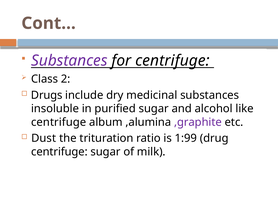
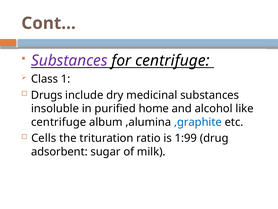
2: 2 -> 1
purified sugar: sugar -> home
,graphite colour: purple -> blue
Dust: Dust -> Cells
centrifuge at (59, 151): centrifuge -> adsorbent
